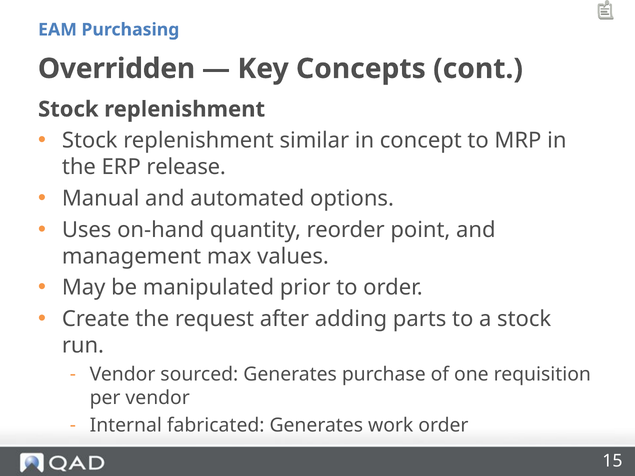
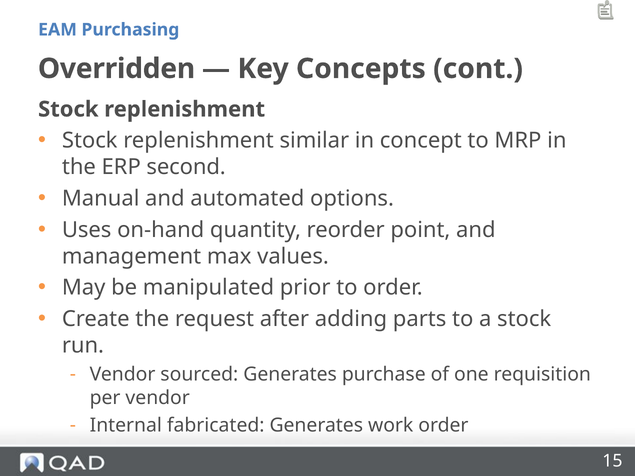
release: release -> second
